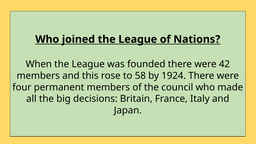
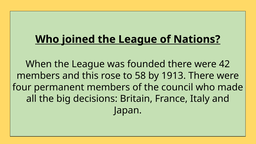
1924: 1924 -> 1913
